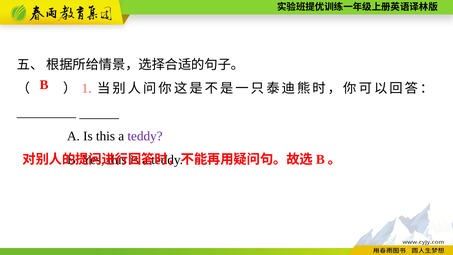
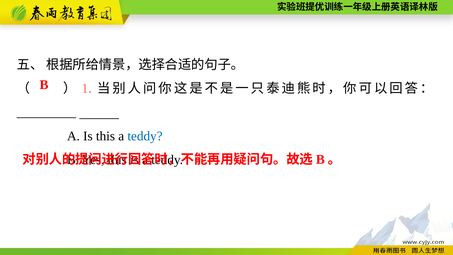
teddy at (145, 136) colour: purple -> blue
